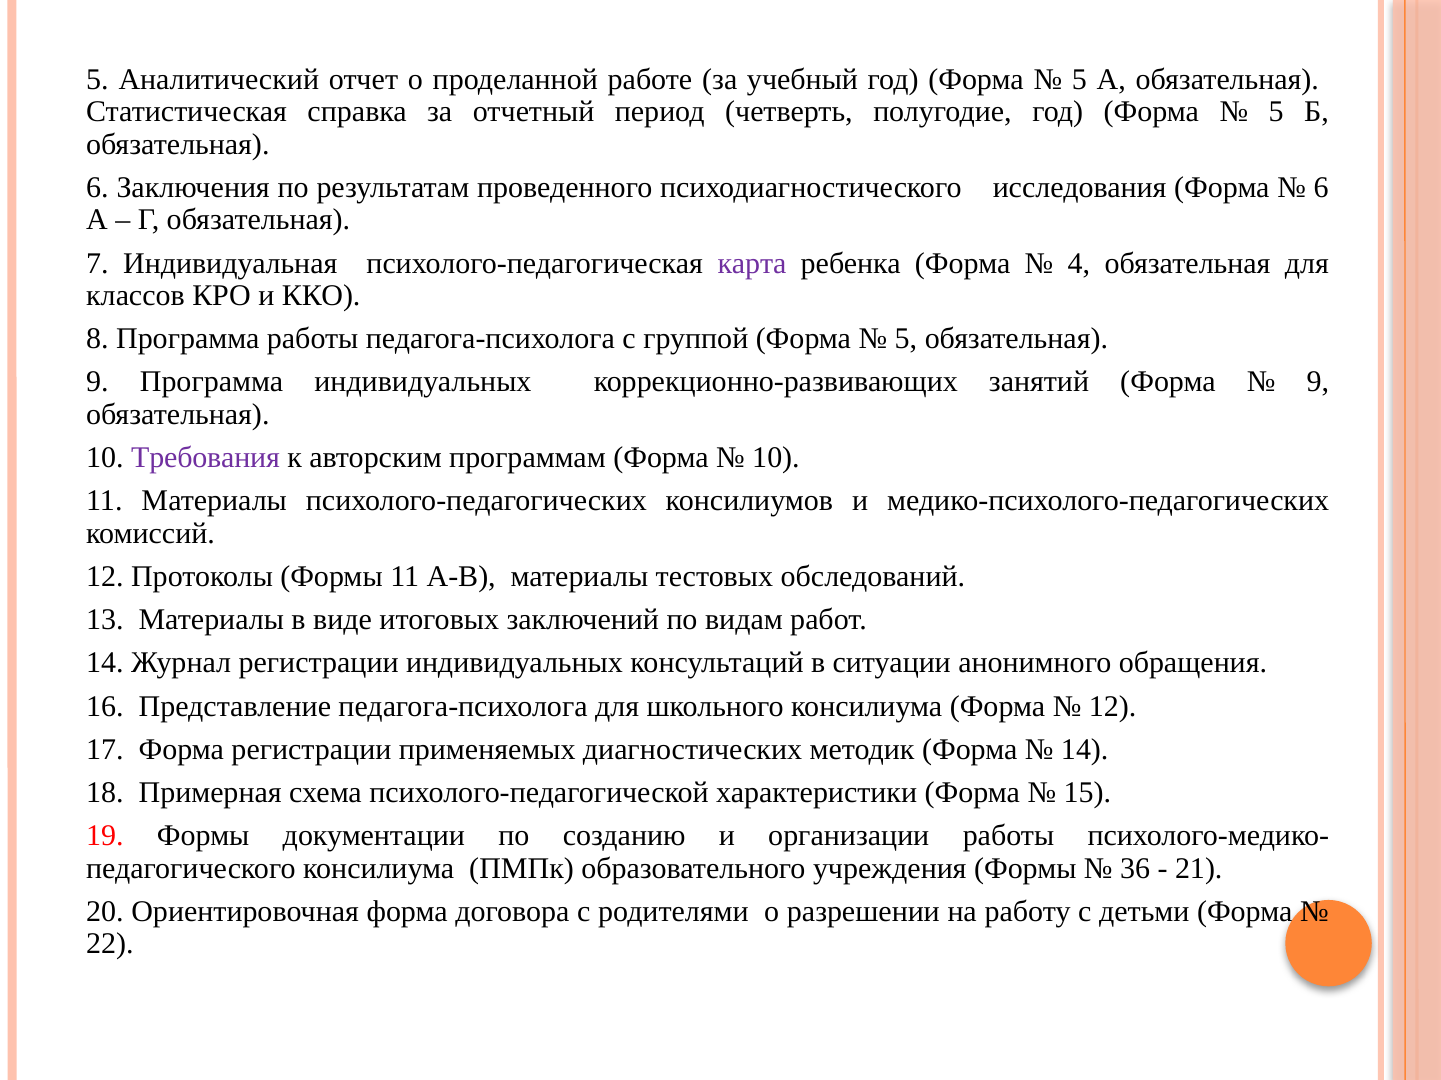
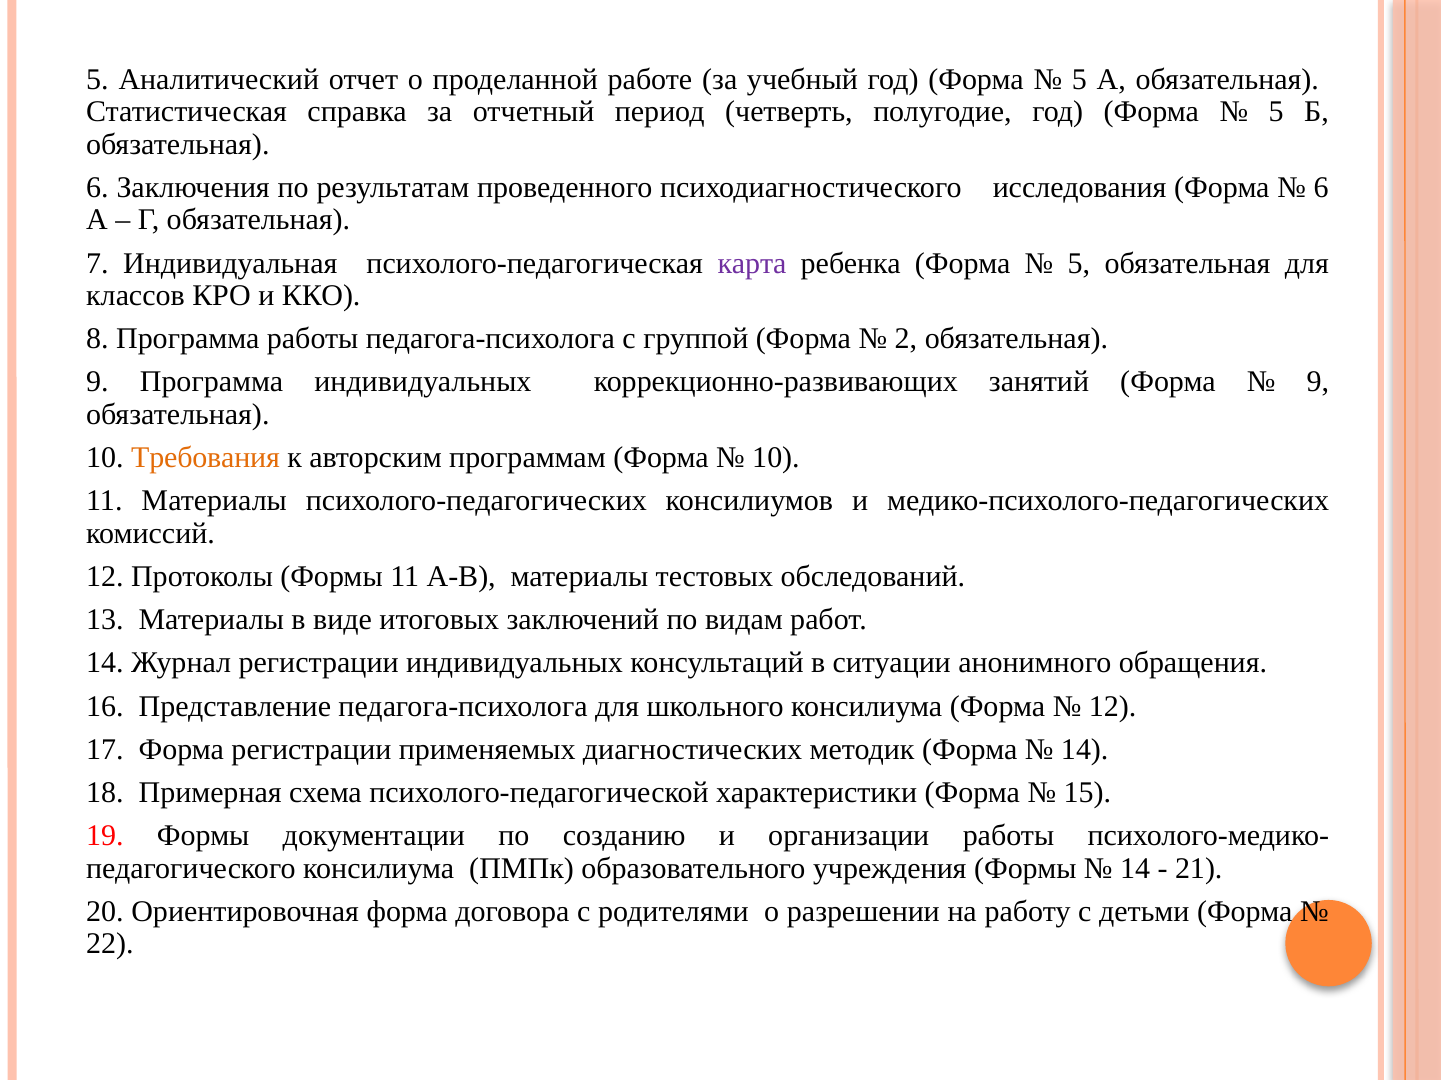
4 at (1079, 263): 4 -> 5
5 at (906, 339): 5 -> 2
Требования colour: purple -> orange
36 at (1135, 869): 36 -> 14
